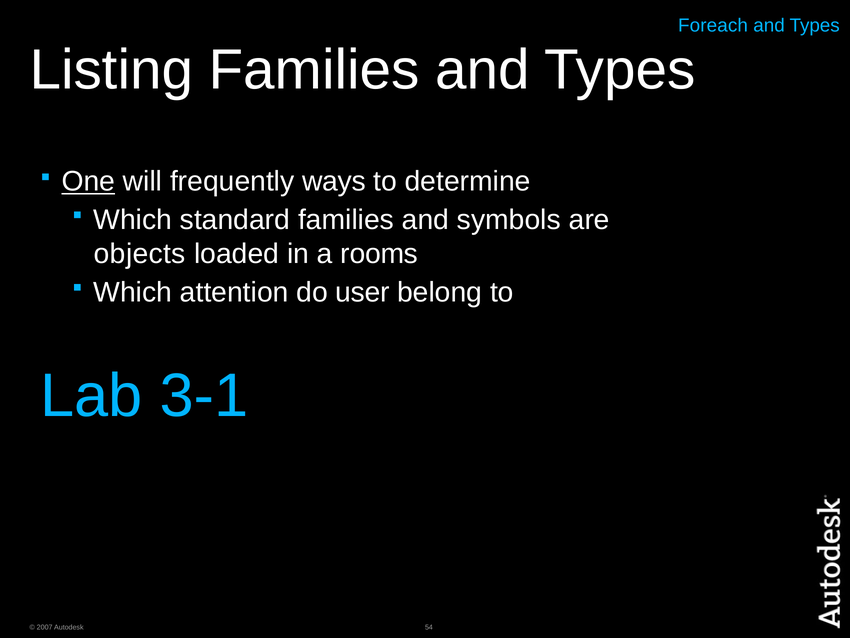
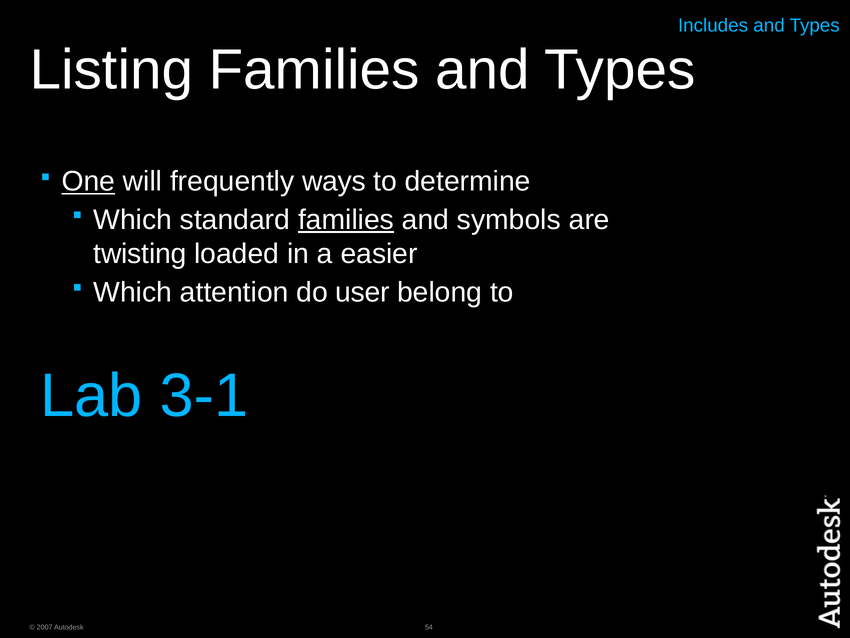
Foreach: Foreach -> Includes
families at (346, 220) underline: none -> present
objects: objects -> twisting
rooms: rooms -> easier
